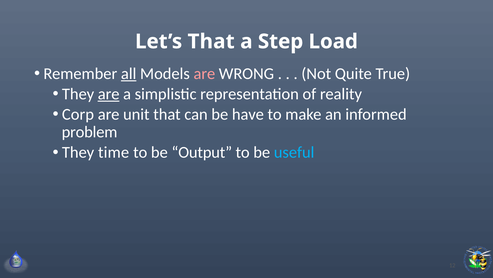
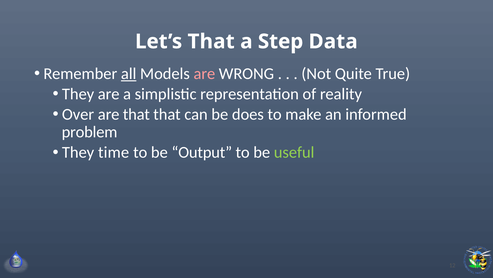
Load: Load -> Data
are at (109, 94) underline: present -> none
Corp: Corp -> Over
are unit: unit -> that
have: have -> does
useful colour: light blue -> light green
